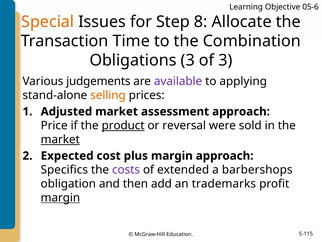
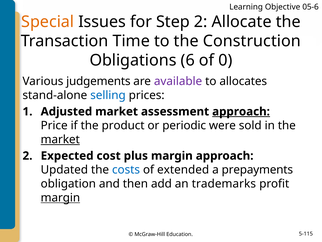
Step 8: 8 -> 2
Combination: Combination -> Construction
Obligations 3: 3 -> 6
of 3: 3 -> 0
applying: applying -> allocates
selling colour: orange -> blue
approach at (241, 111) underline: none -> present
product underline: present -> none
reversal: reversal -> periodic
Specifics: Specifics -> Updated
costs colour: purple -> blue
barbershops: barbershops -> prepayments
